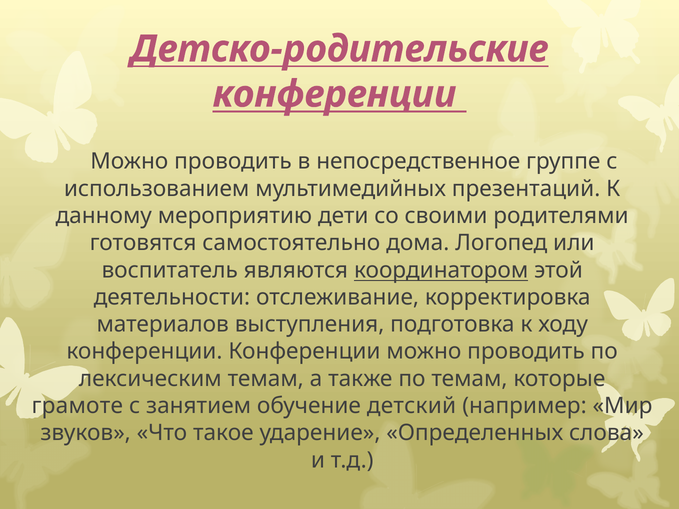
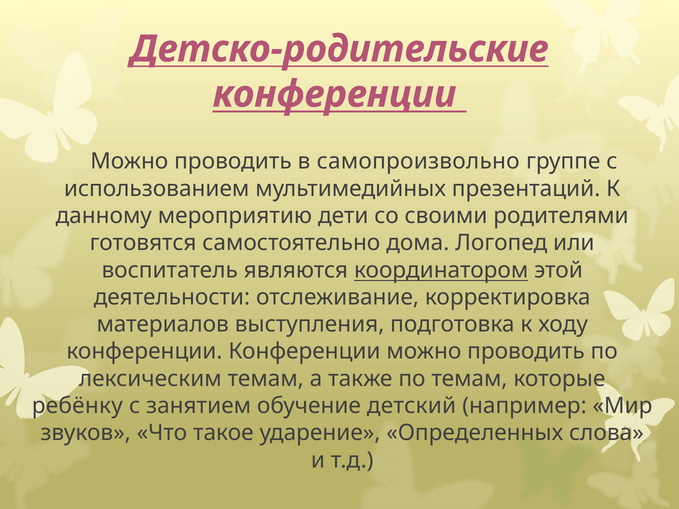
непосредственное: непосредственное -> самопроизвольно
грамоте: грамоте -> ребёнку
